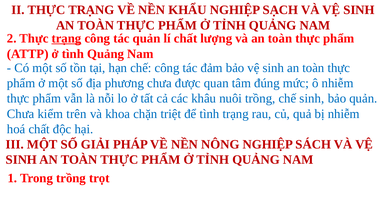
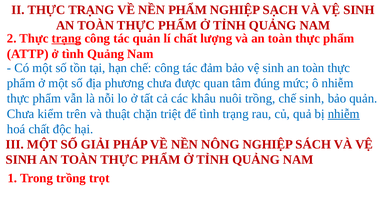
NỀN KHẨU: KHẨU -> PHẨM
khoa: khoa -> thuật
nhiễm at (344, 114) underline: none -> present
